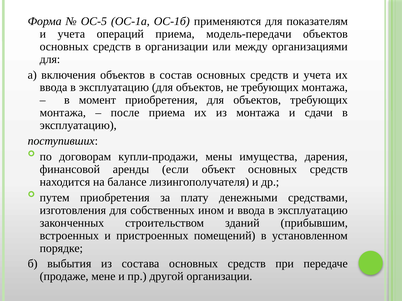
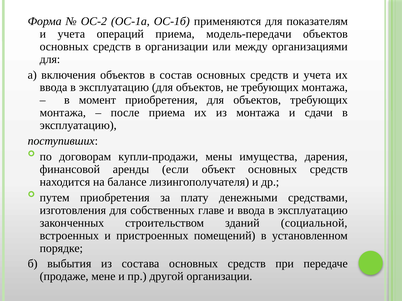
ОС-5: ОС-5 -> ОС-2
ином: ином -> главе
прибывшим: прибывшим -> социальной
